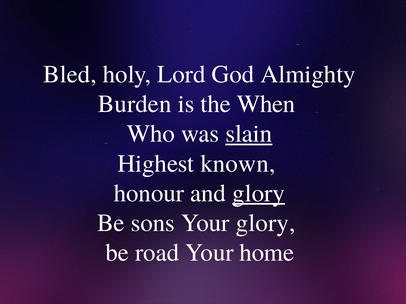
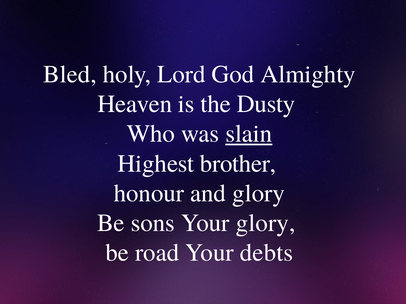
Burden: Burden -> Heaven
When: When -> Dusty
known: known -> brother
glory at (259, 194) underline: present -> none
home: home -> debts
